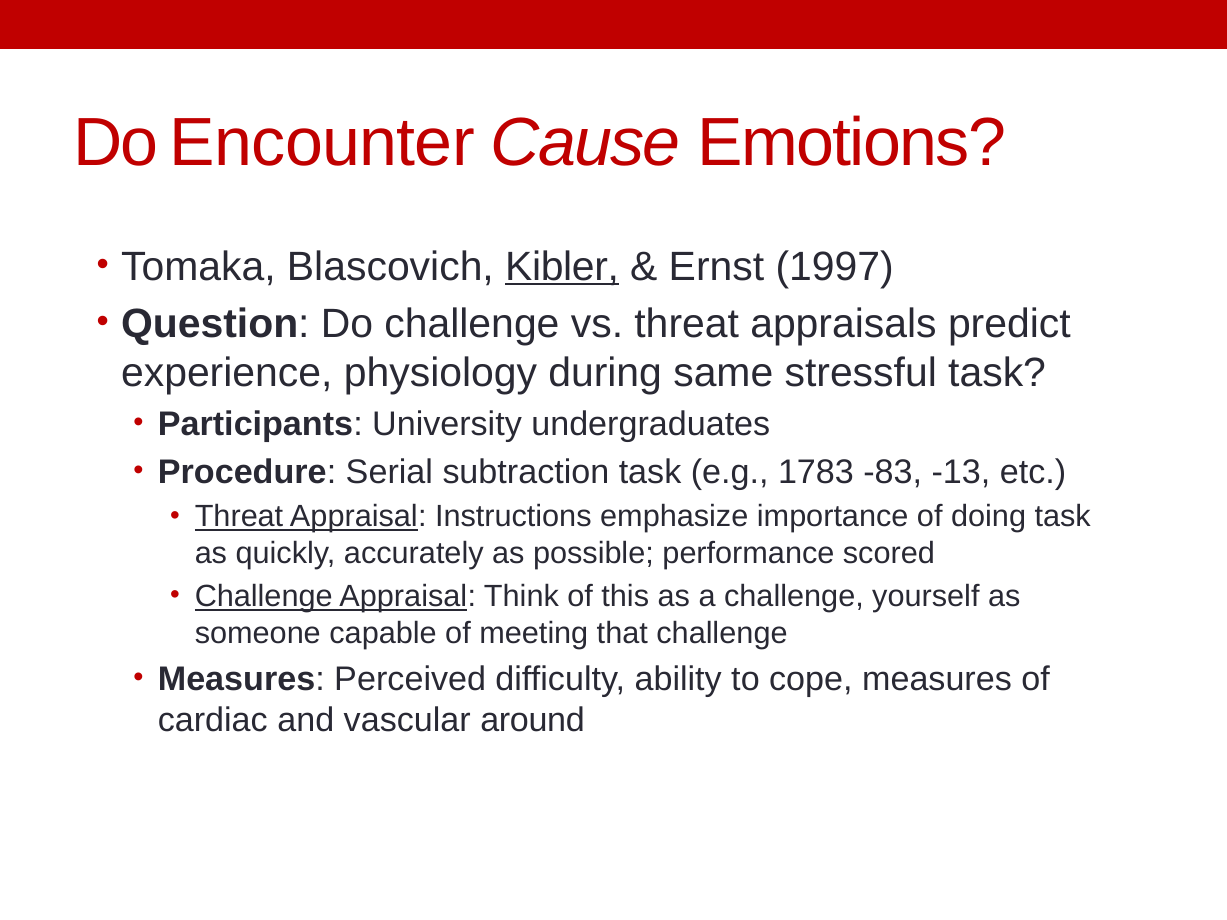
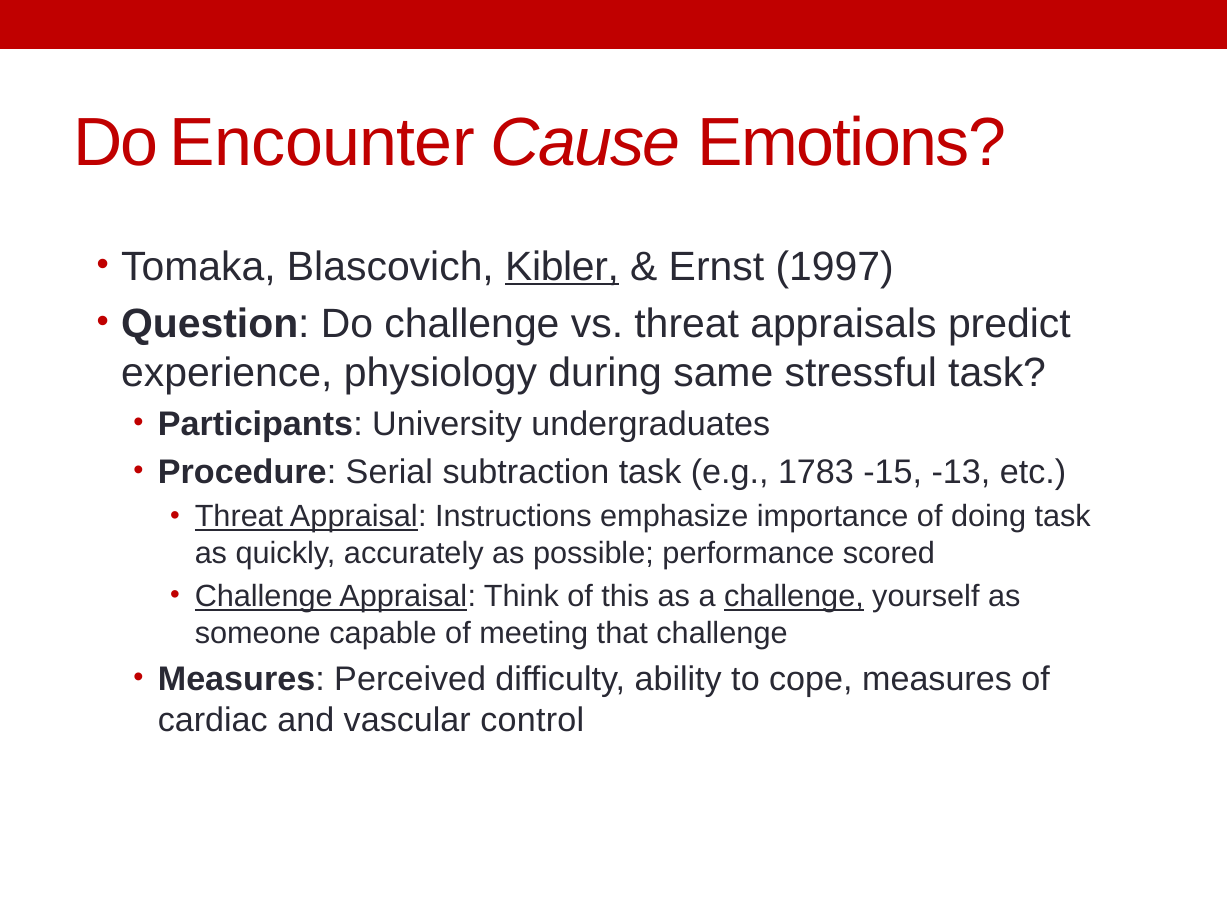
-83: -83 -> -15
challenge at (794, 597) underline: none -> present
around: around -> control
